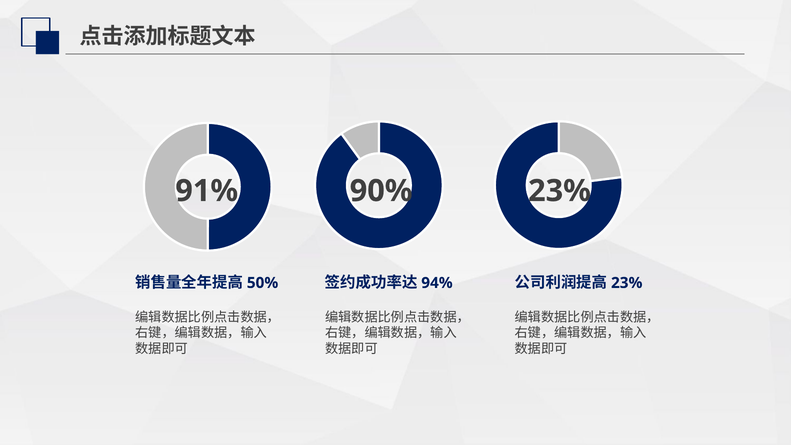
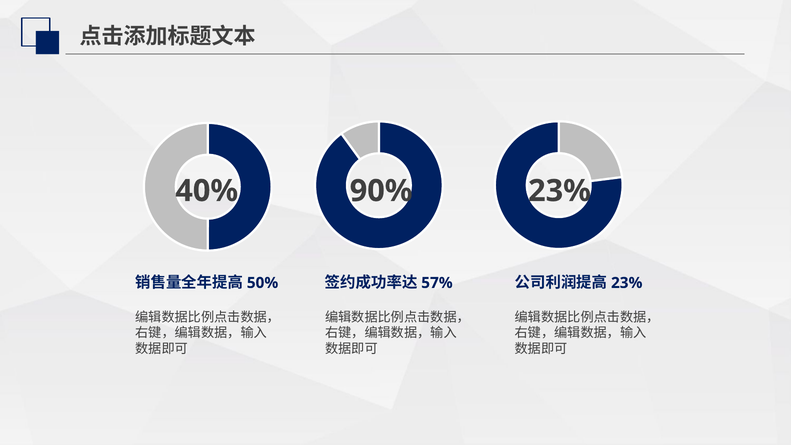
91%: 91% -> 40%
94%: 94% -> 57%
